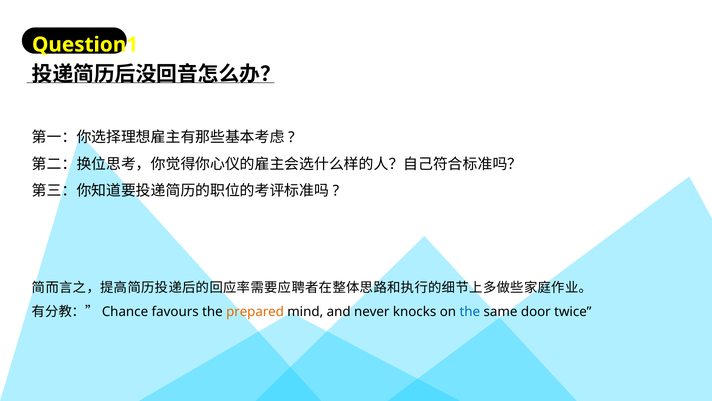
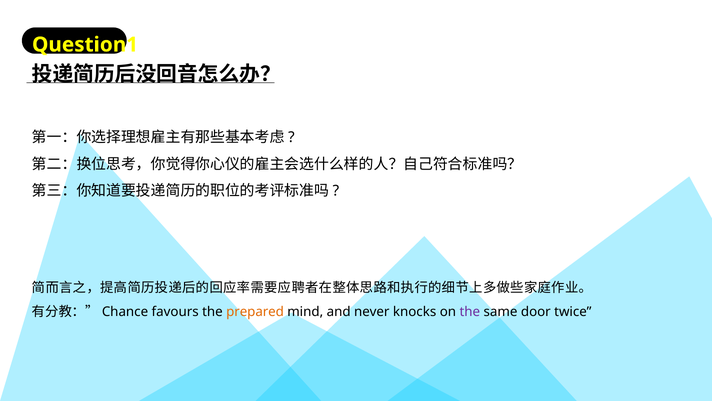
the at (470, 312) colour: blue -> purple
